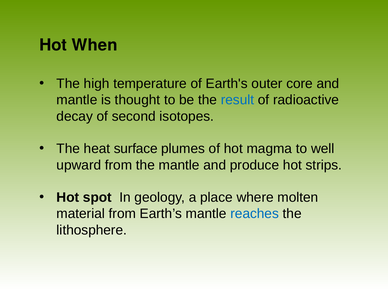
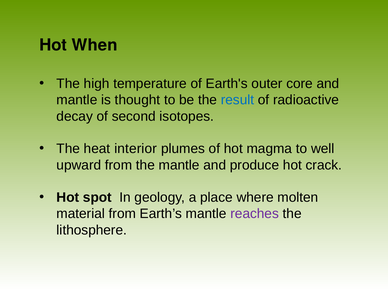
surface: surface -> interior
strips: strips -> crack
reaches colour: blue -> purple
